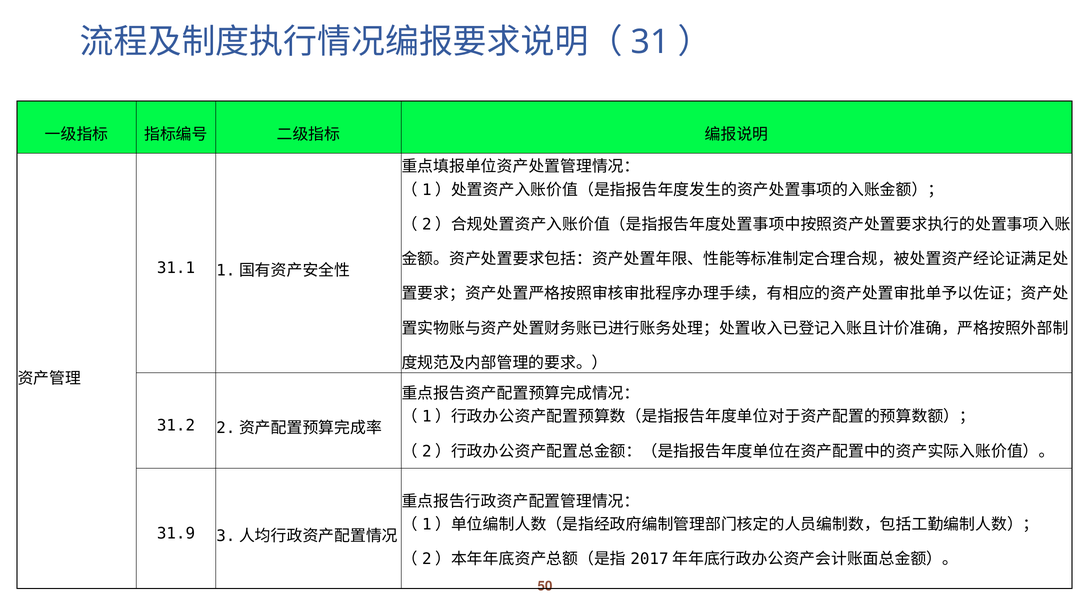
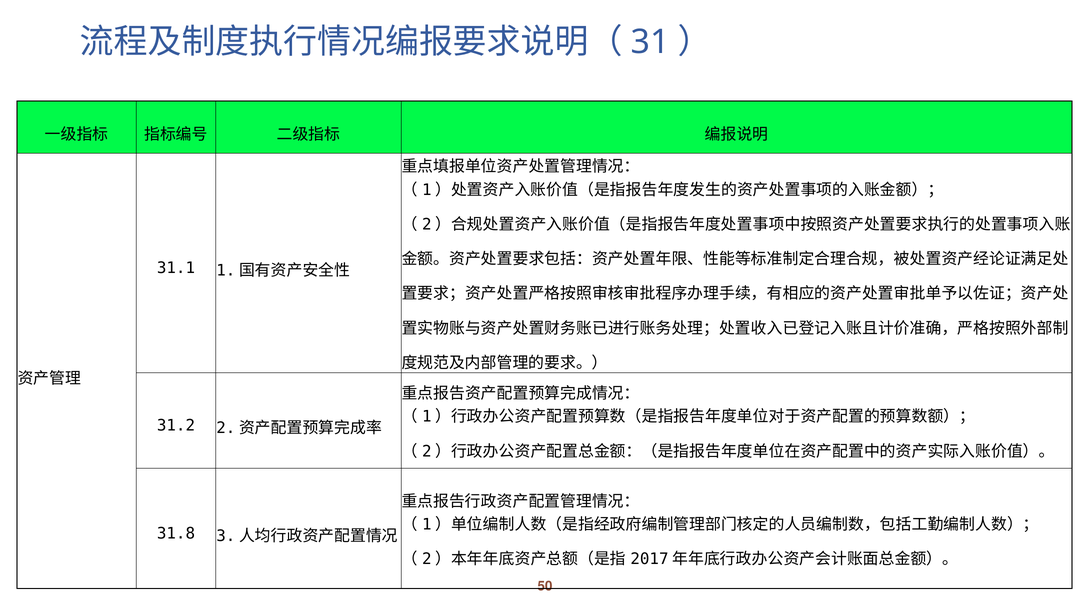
31.9: 31.9 -> 31.8
